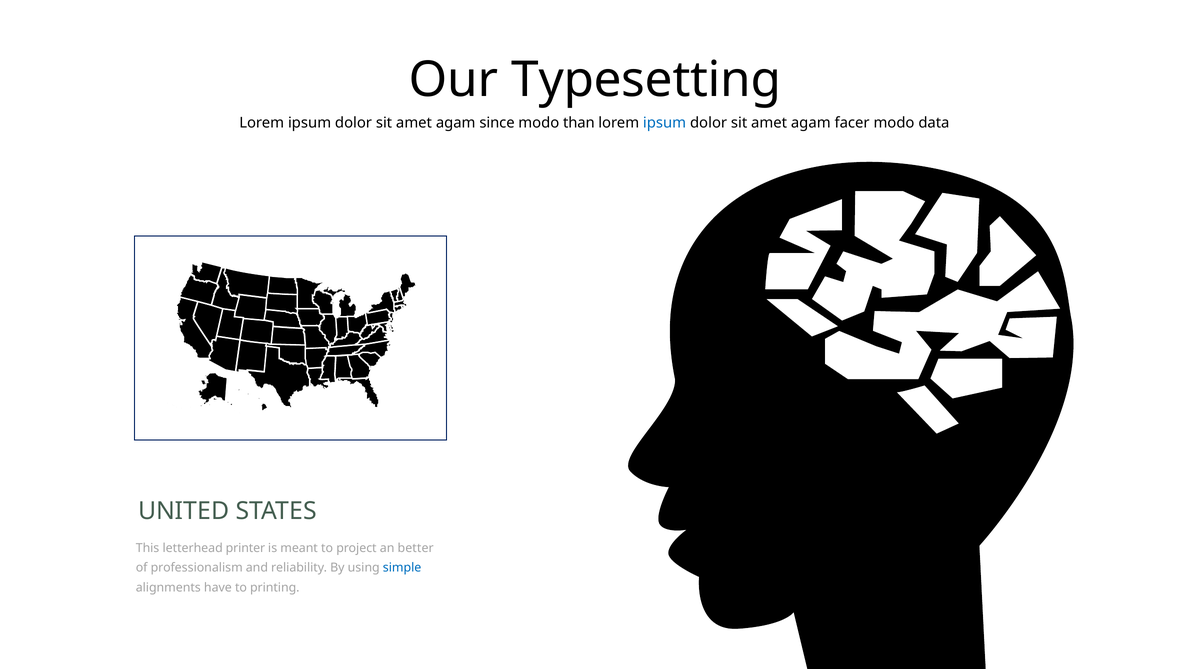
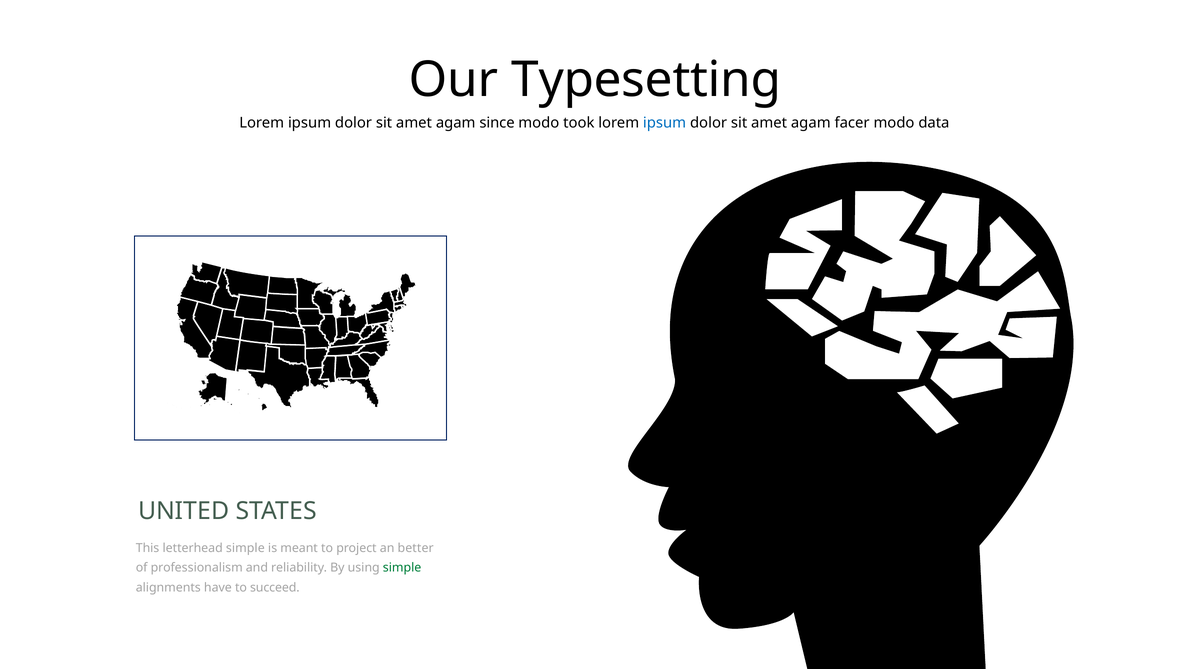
than: than -> took
letterhead printer: printer -> simple
simple at (402, 568) colour: blue -> green
printing: printing -> succeed
